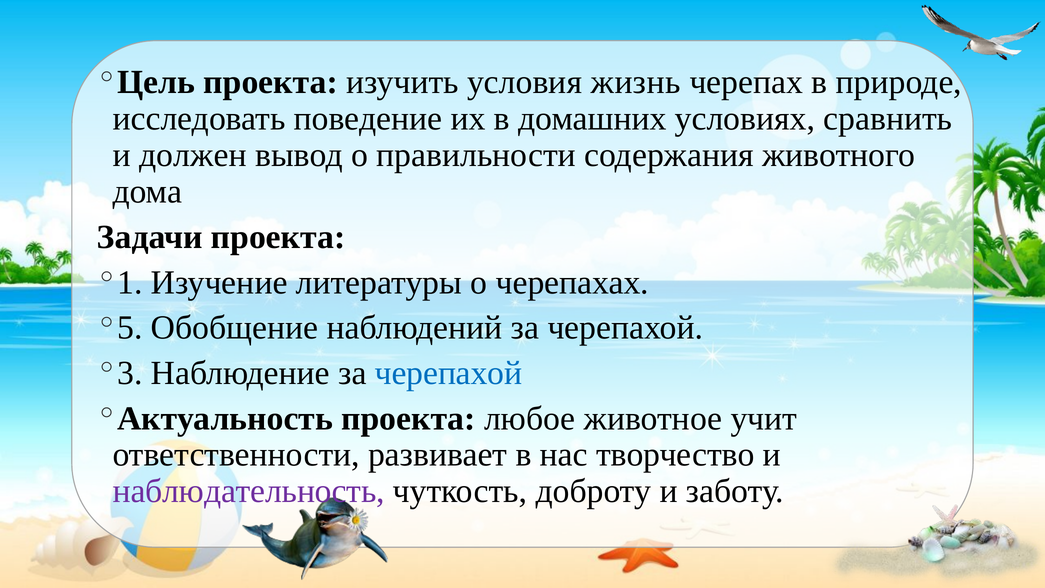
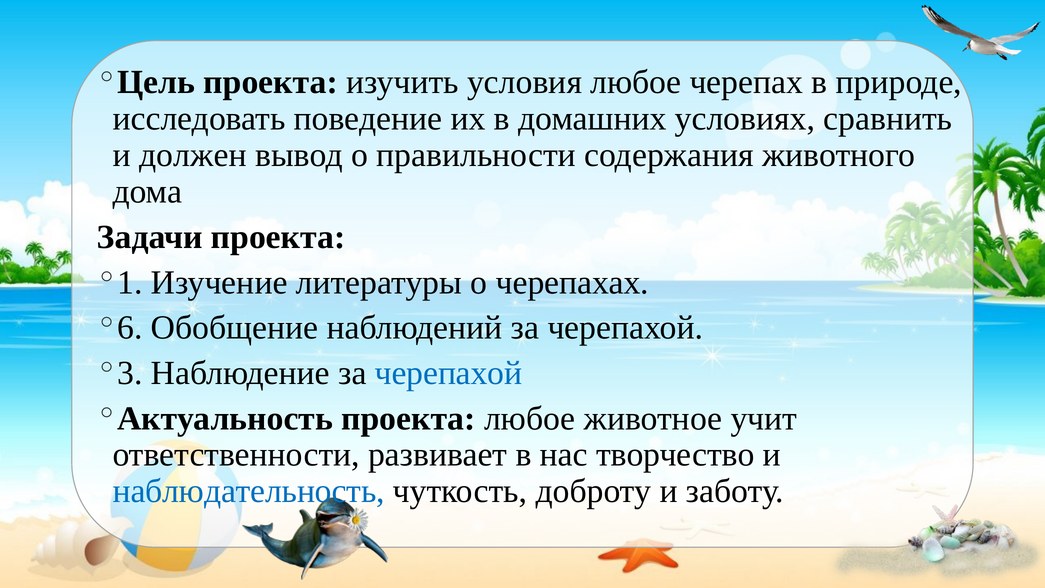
условия жизнь: жизнь -> любое
5: 5 -> 6
наблюдательность colour: purple -> blue
